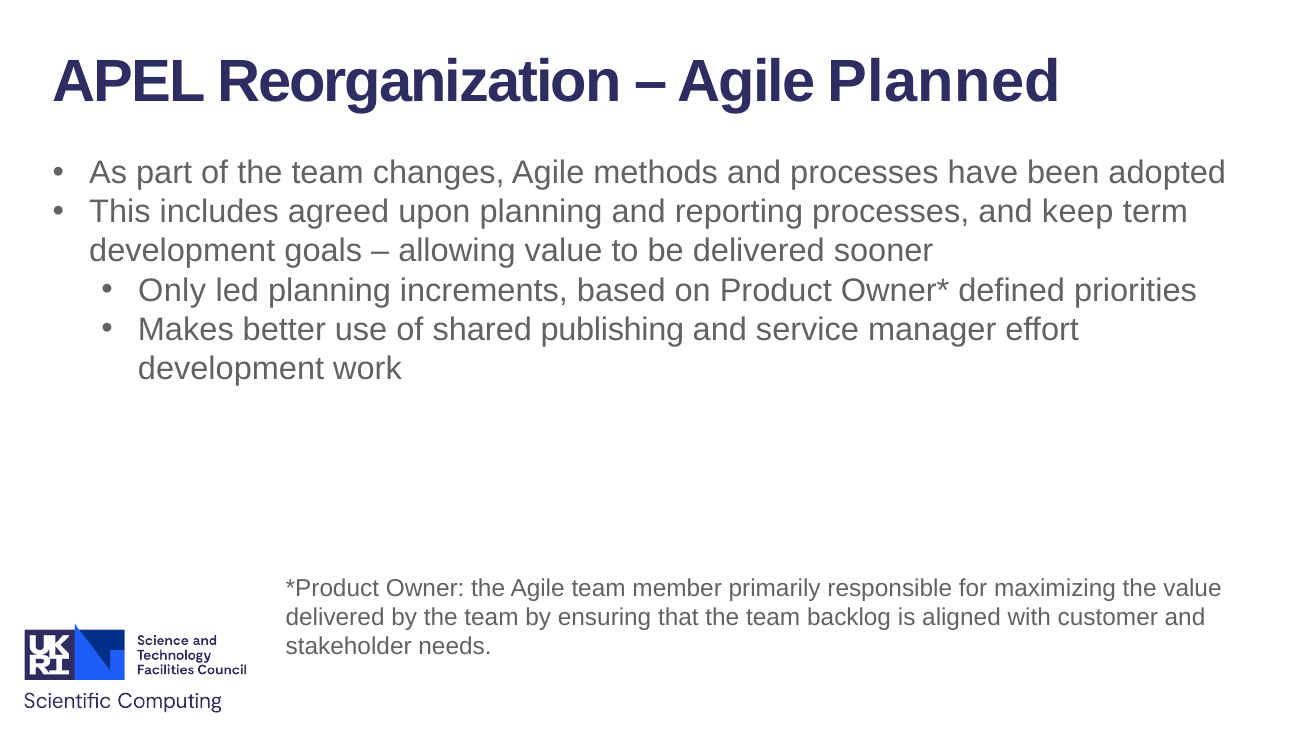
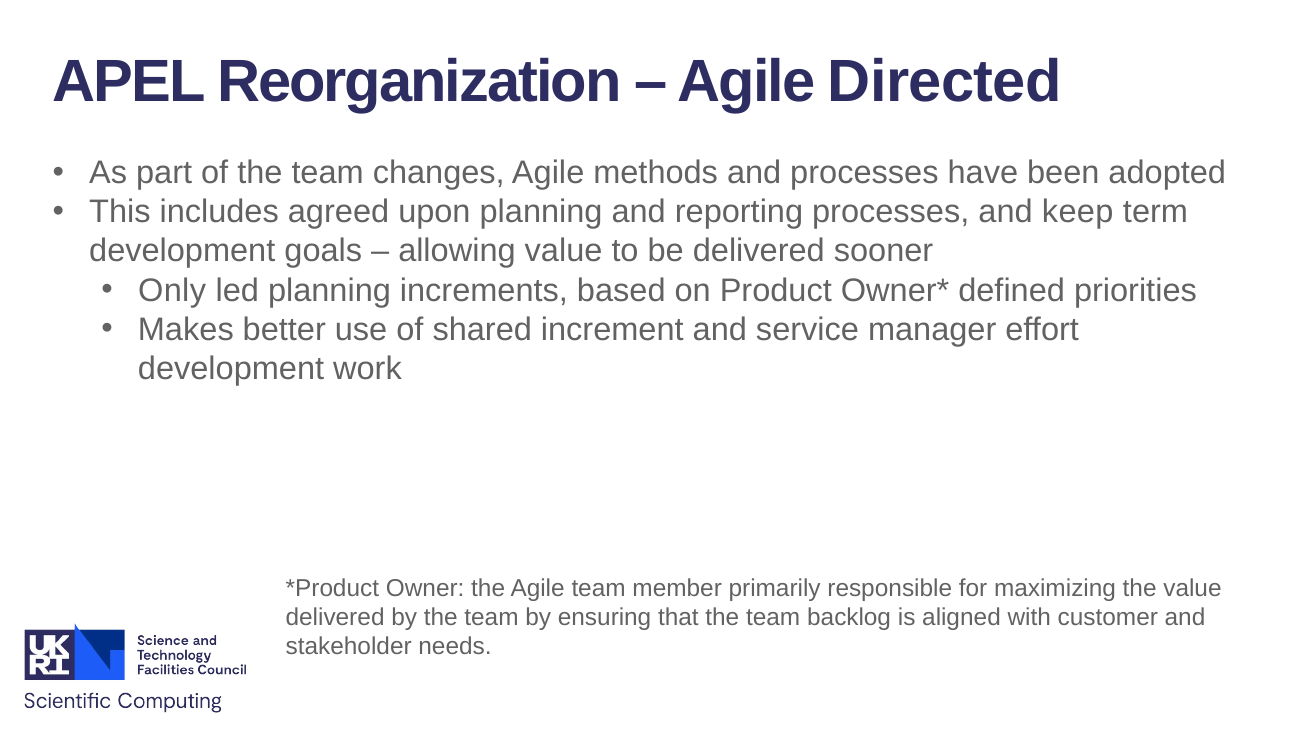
Planned: Planned -> Directed
publishing: publishing -> increment
